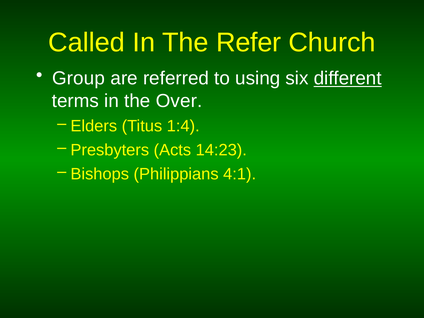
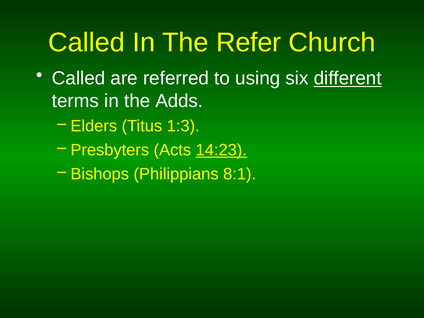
Group at (79, 78): Group -> Called
Over: Over -> Adds
1:4: 1:4 -> 1:3
14:23 underline: none -> present
4:1: 4:1 -> 8:1
